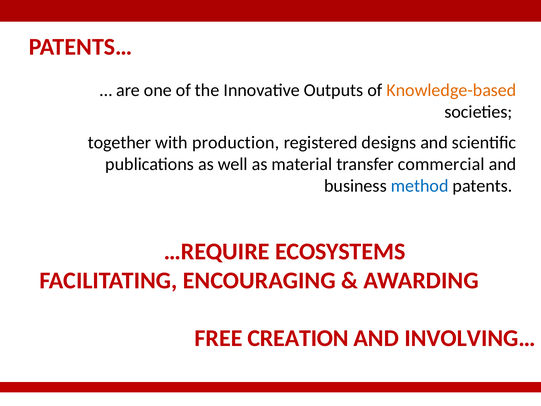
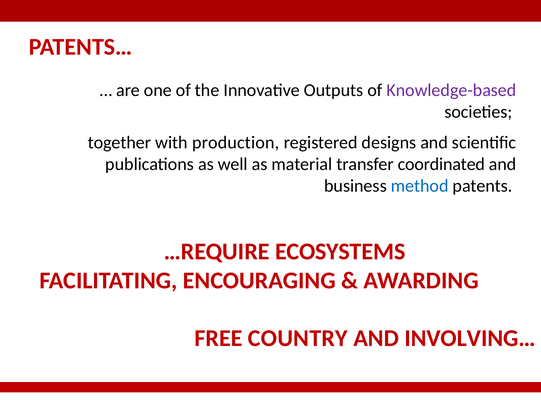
Knowledge-based colour: orange -> purple
commercial: commercial -> coordinated
CREATION: CREATION -> COUNTRY
